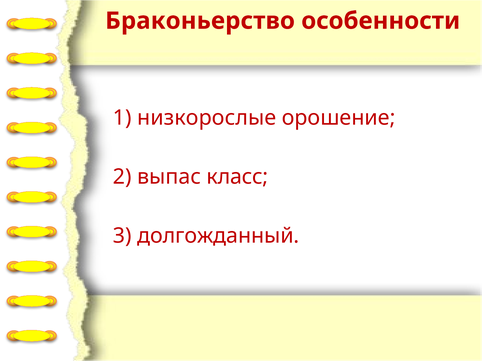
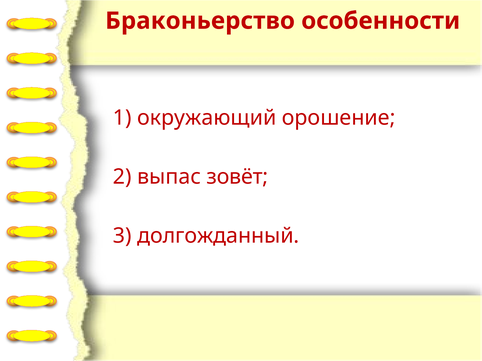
низкорослые: низкорослые -> окружающий
класс: класс -> зовёт
